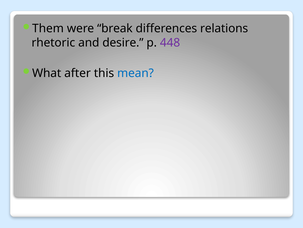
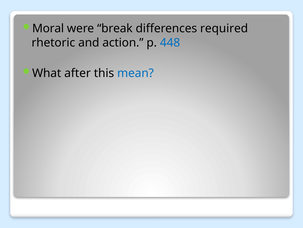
Them: Them -> Moral
relations: relations -> required
desire: desire -> action
448 colour: purple -> blue
